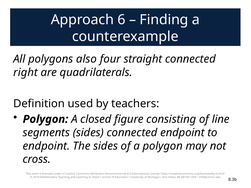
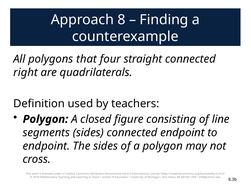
6: 6 -> 8
also: also -> that
